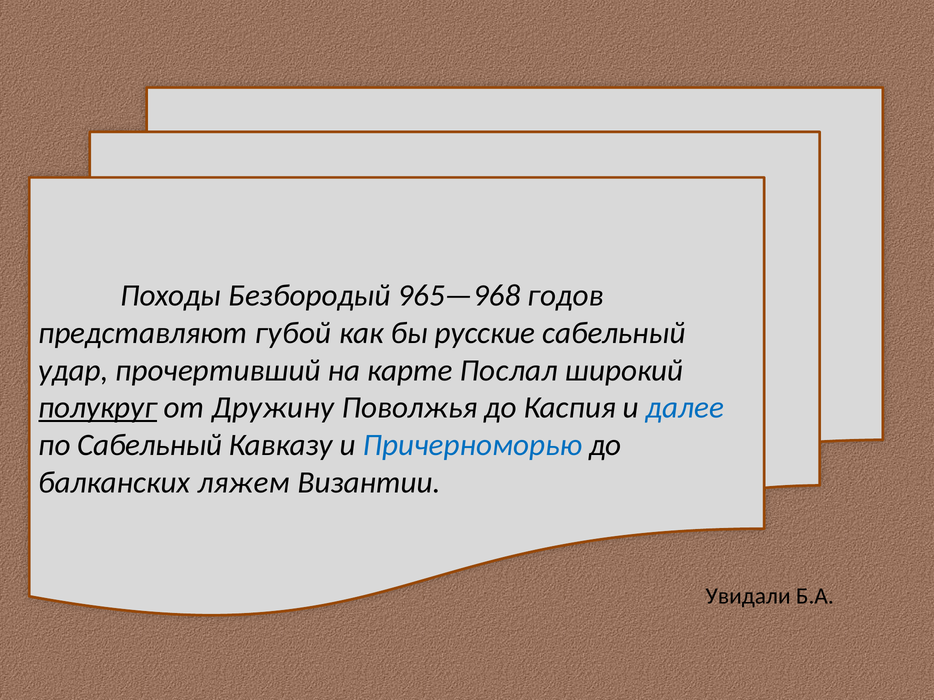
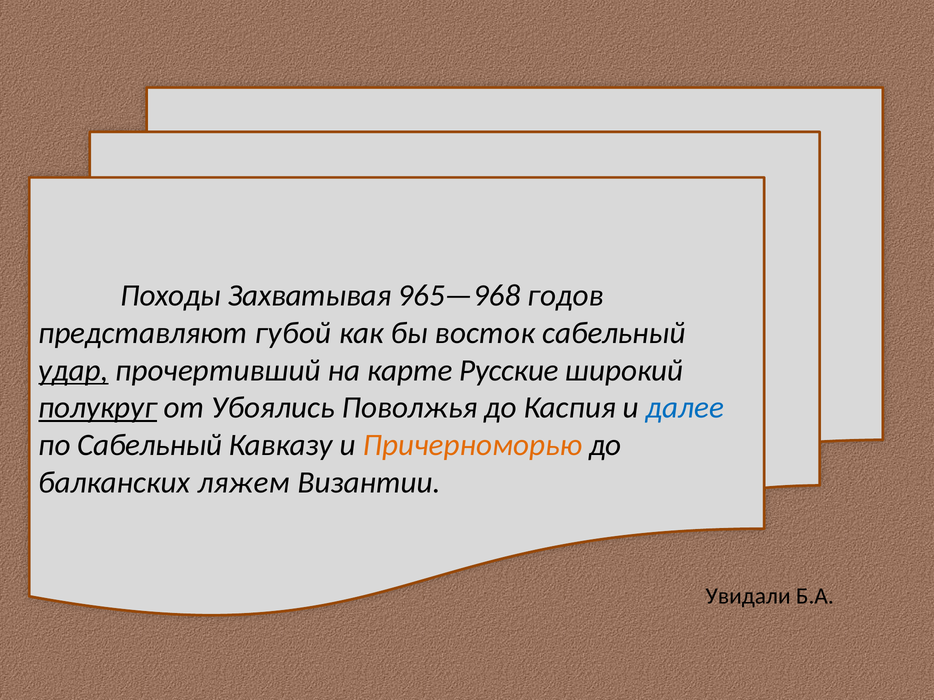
Безбородый: Безбородый -> Захватывая
русские: русские -> восток
удар underline: none -> present
Послал: Послал -> Русские
Дружину: Дружину -> Убоялись
Причерноморью colour: blue -> orange
